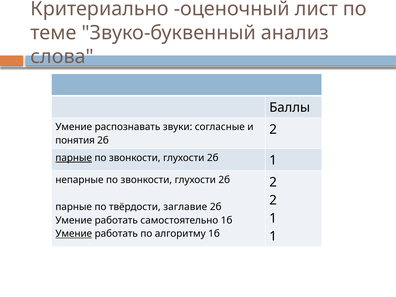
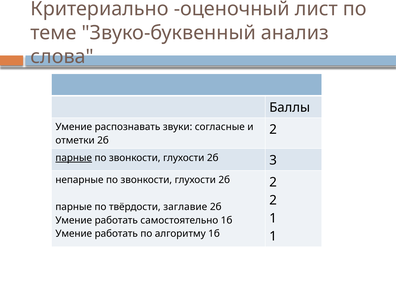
понятия: понятия -> отметки
2б 1: 1 -> 3
Умение at (74, 234) underline: present -> none
